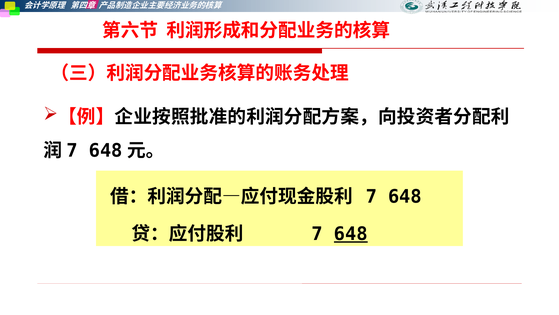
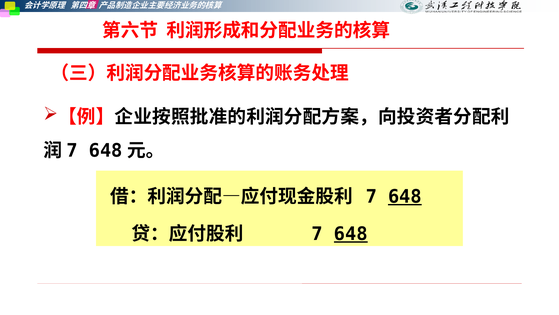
648 at (405, 196) underline: none -> present
